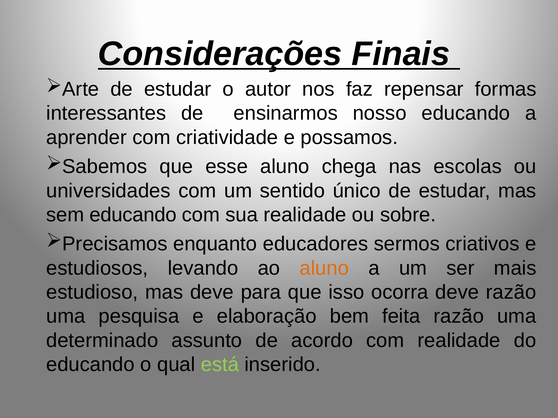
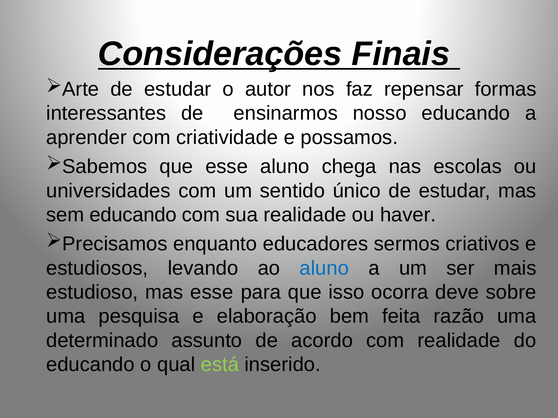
sobre: sobre -> haver
aluno at (324, 268) colour: orange -> blue
mas deve: deve -> esse
deve razão: razão -> sobre
